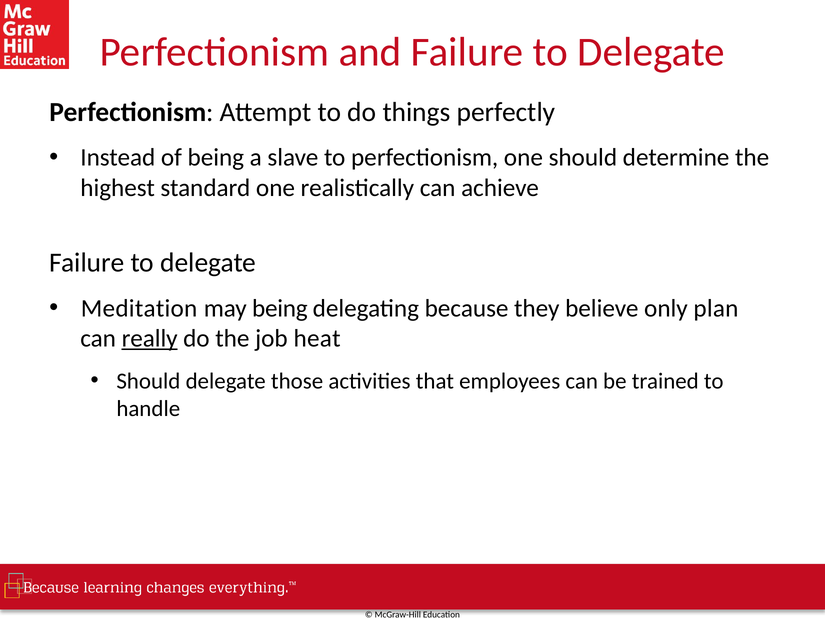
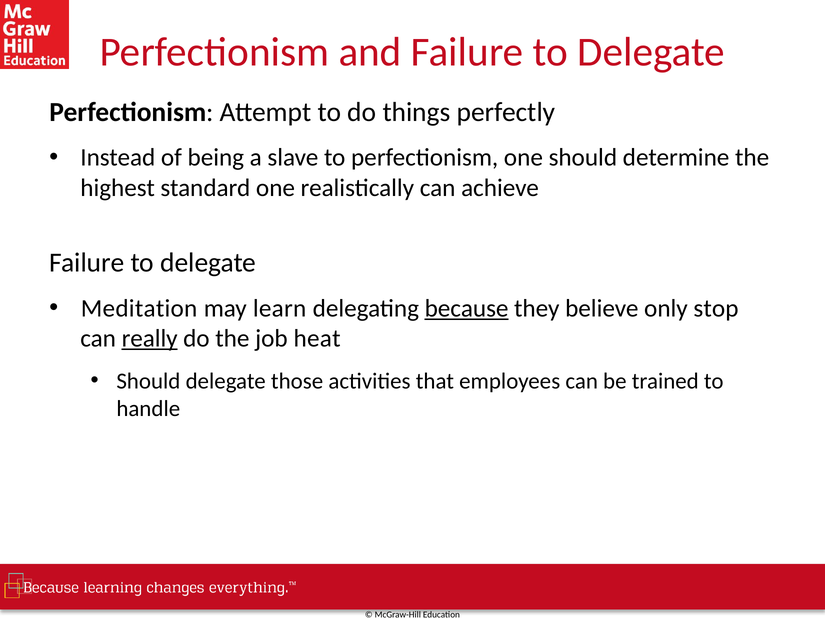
may being: being -> learn
because underline: none -> present
plan: plan -> stop
